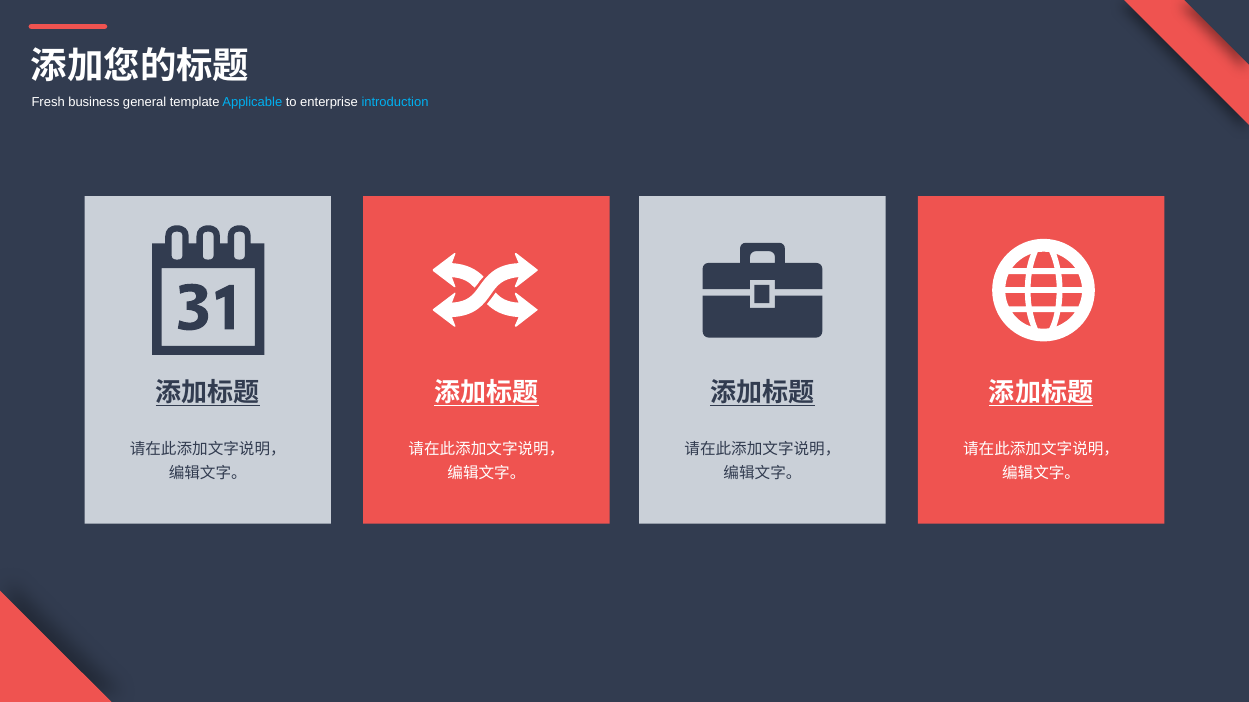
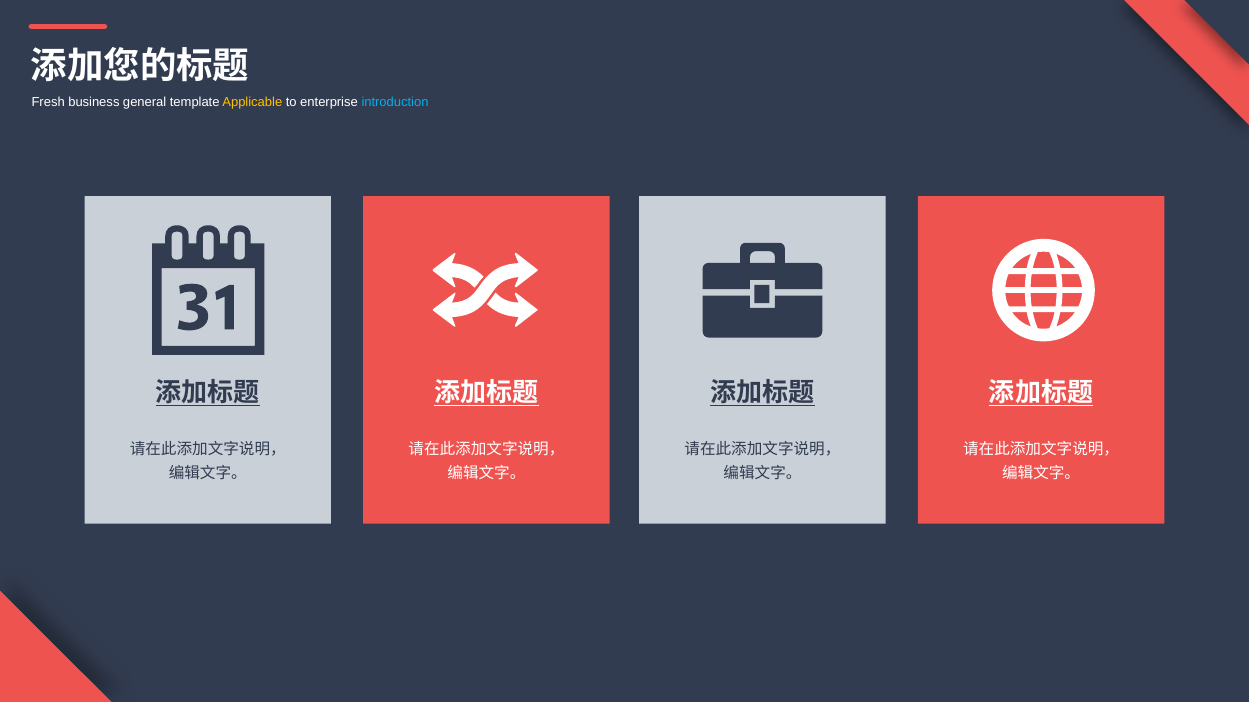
Applicable colour: light blue -> yellow
